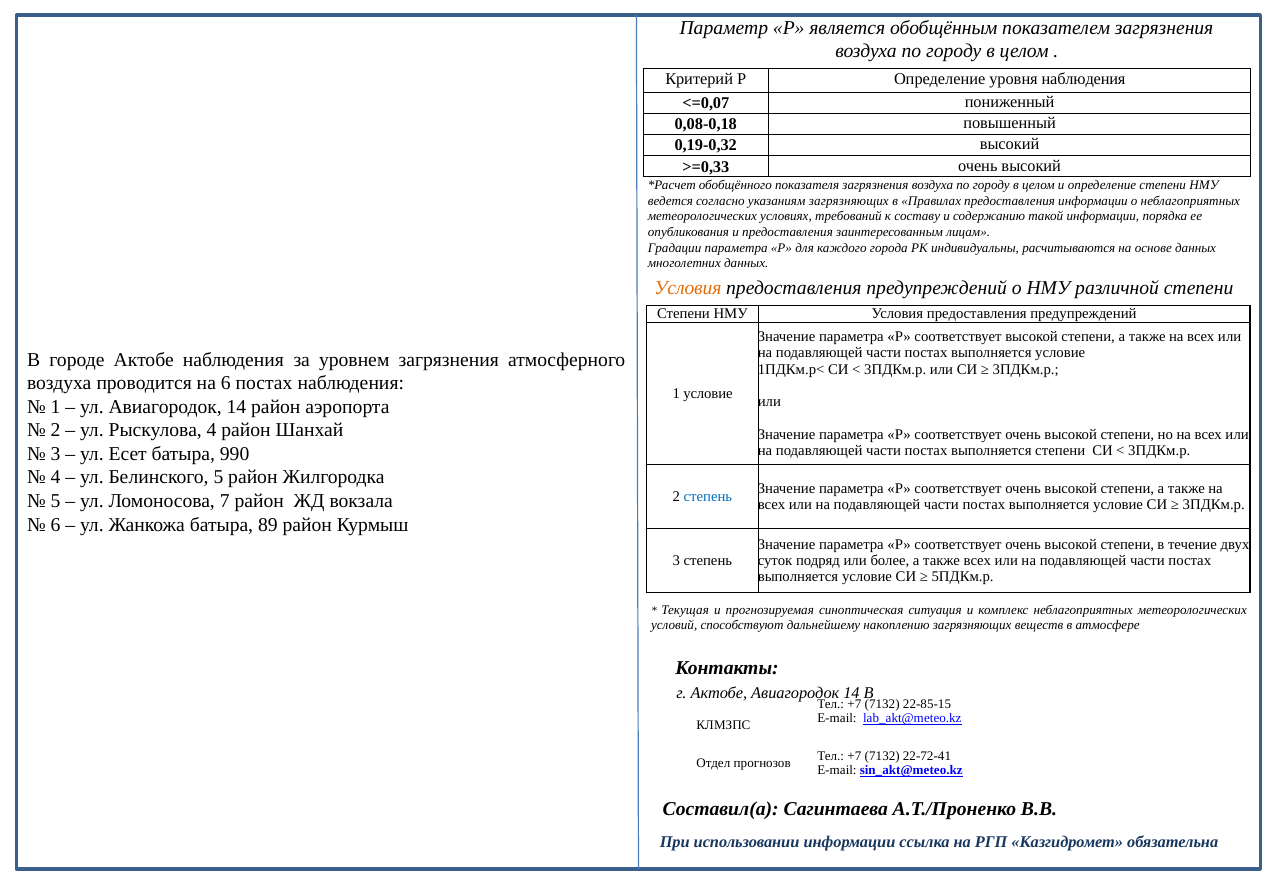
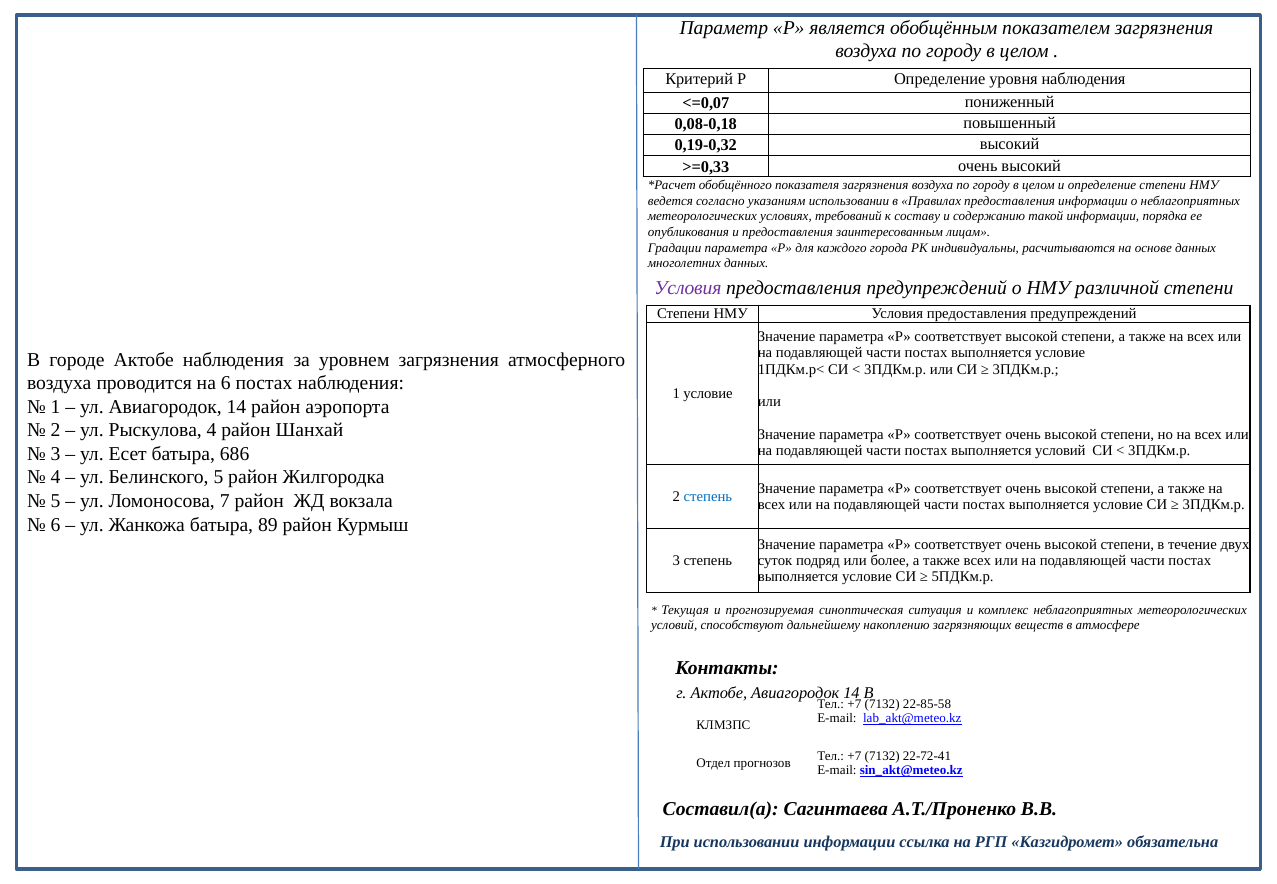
указаниям загрязняющих: загрязняющих -> использовании
Условия at (688, 288) colour: orange -> purple
выполняется степени: степени -> условий
990: 990 -> 686
22-85-15: 22-85-15 -> 22-85-58
